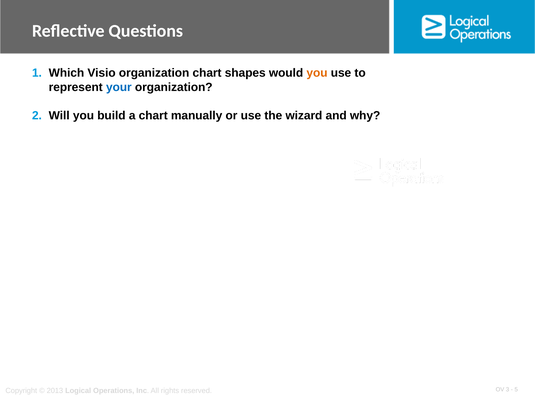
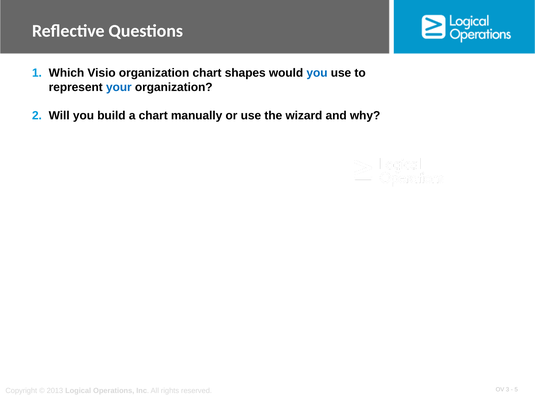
you at (317, 73) colour: orange -> blue
